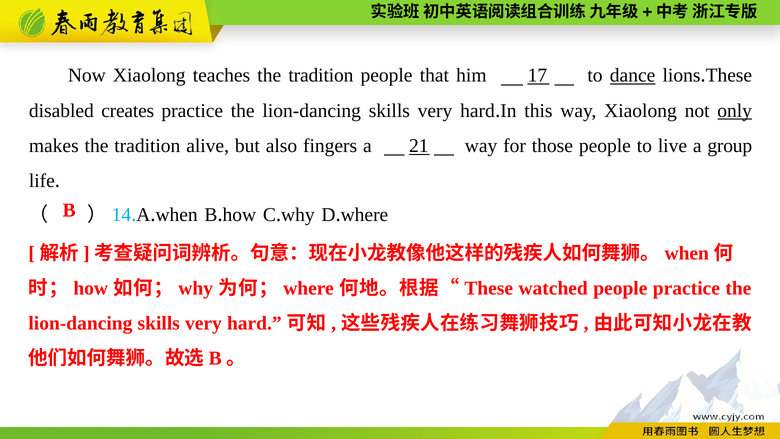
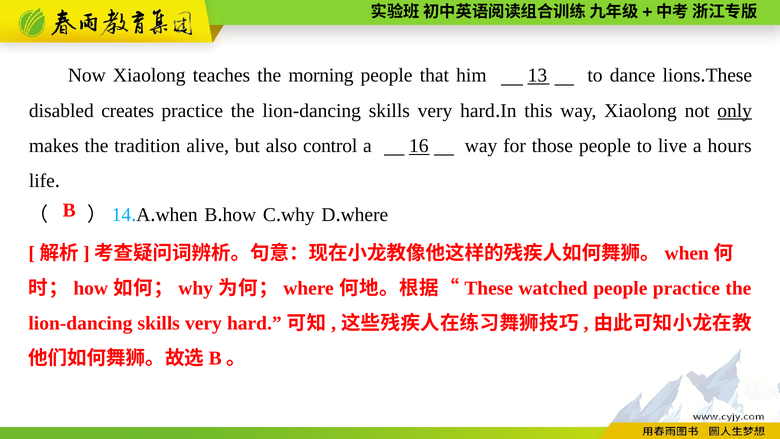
teaches the tradition: tradition -> morning
17: 17 -> 13
dance underline: present -> none
fingers: fingers -> control
21: 21 -> 16
group: group -> hours
